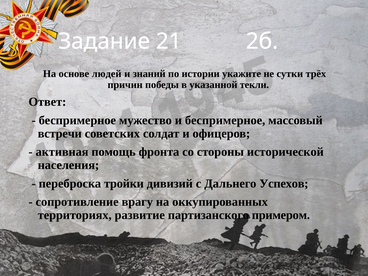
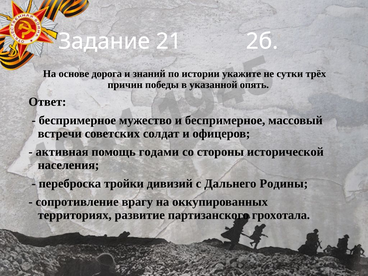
людей: людей -> дорога
текли: текли -> опять
фронта: фронта -> годами
Успехов: Успехов -> Родины
примером: примером -> грохотала
